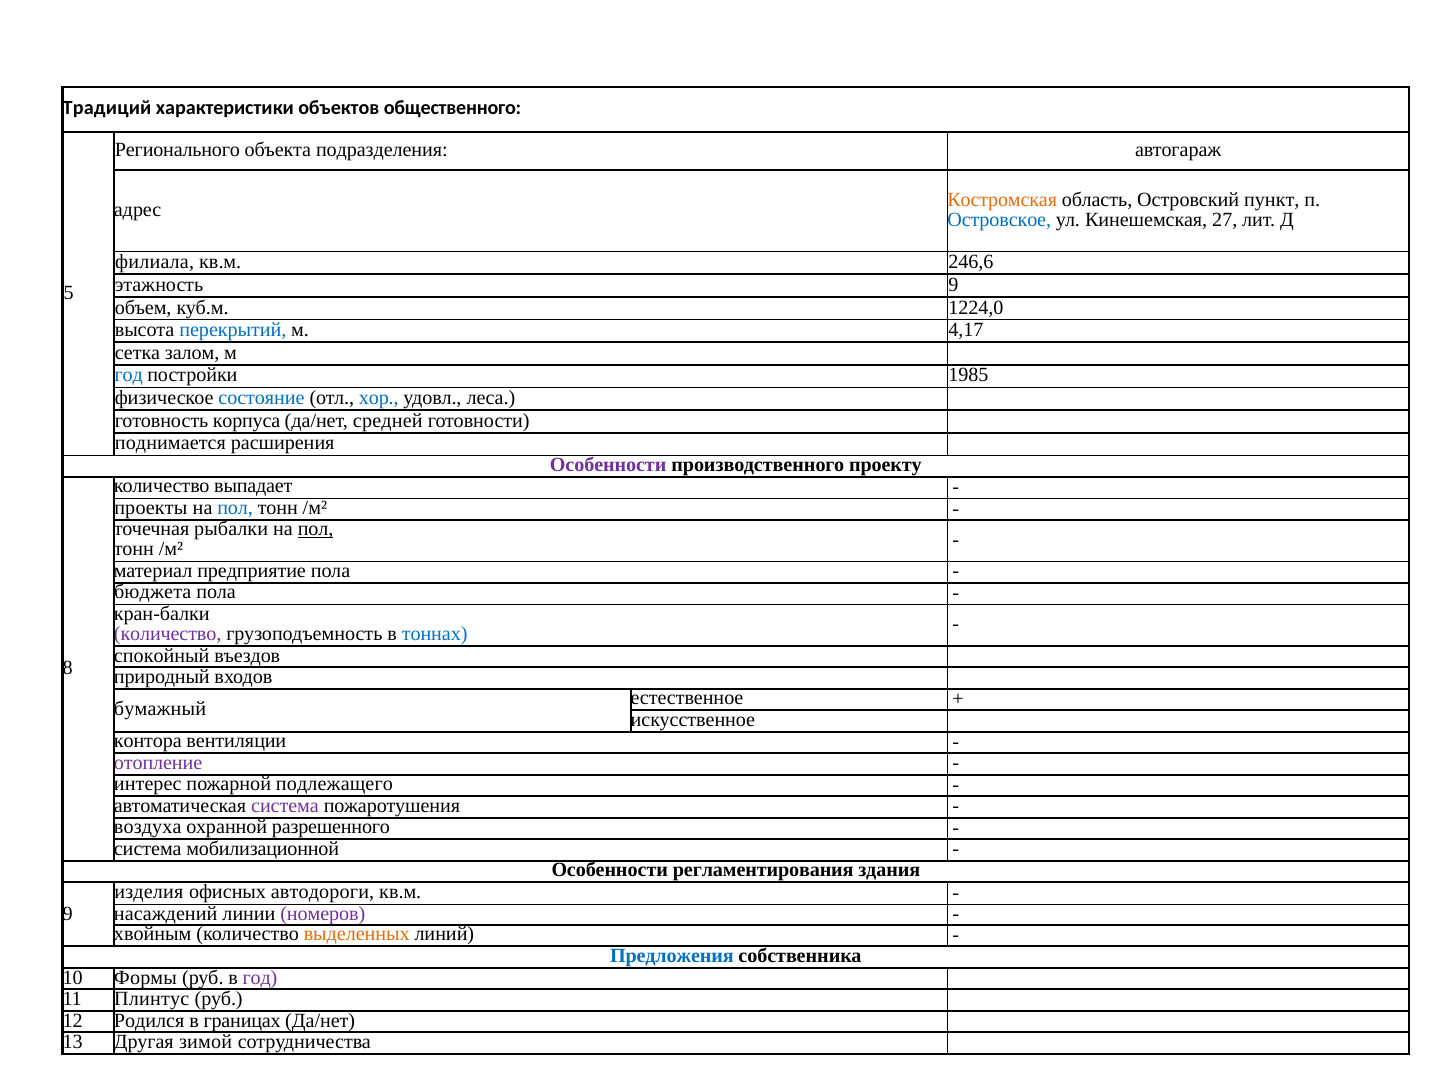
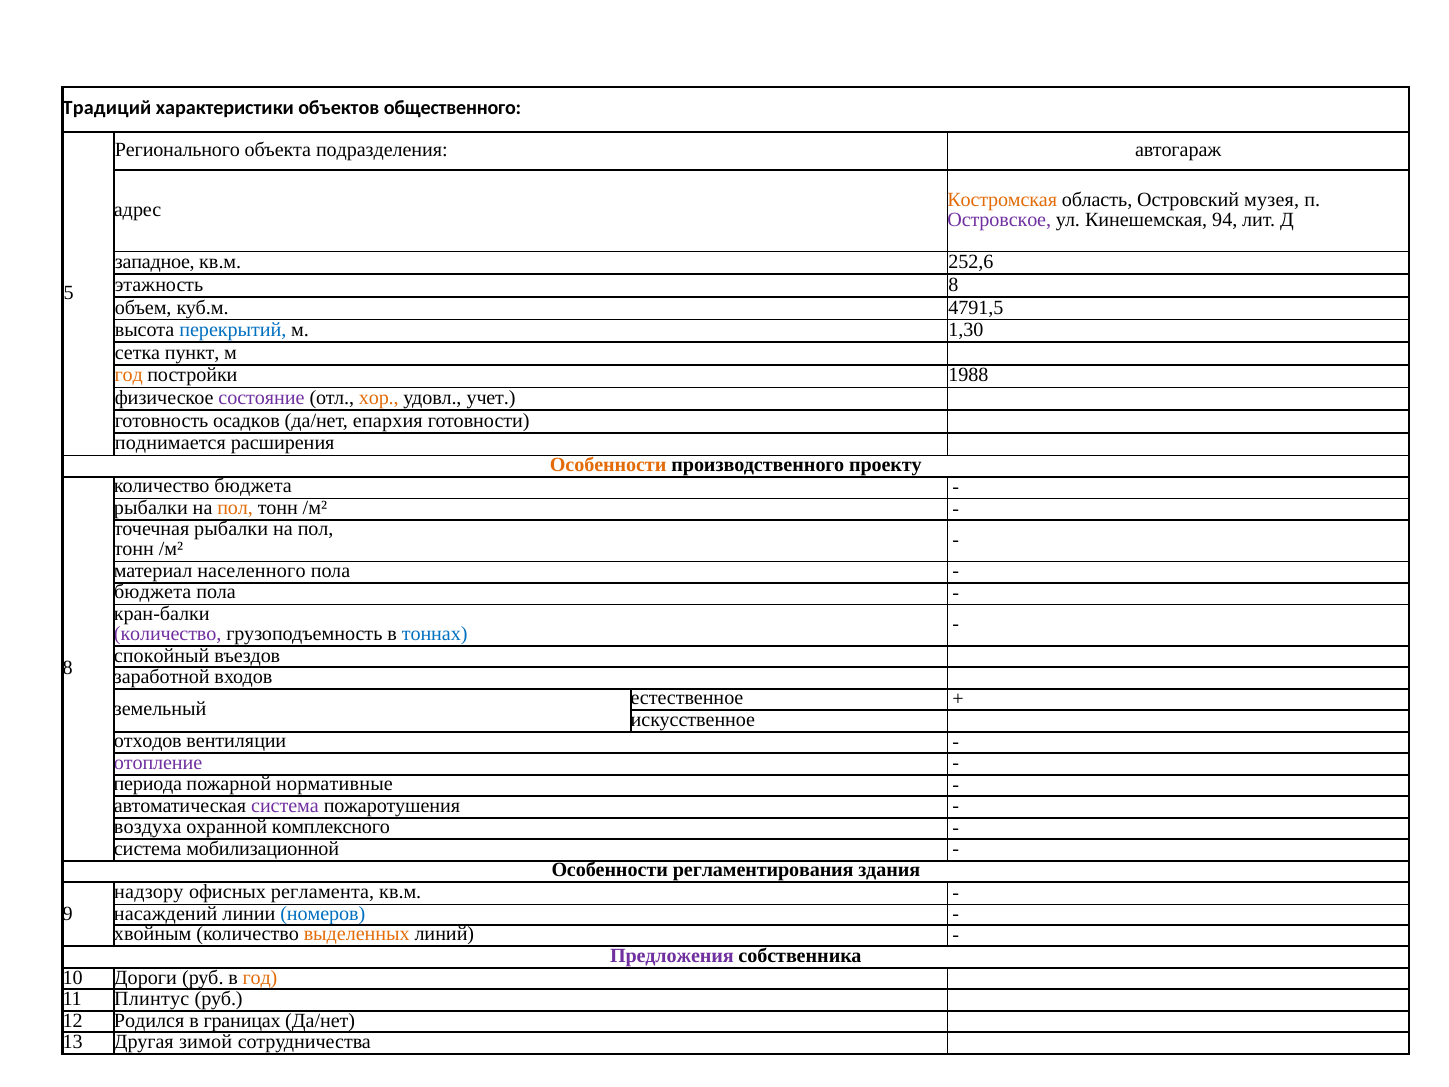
пункт: пункт -> музея
Островское colour: blue -> purple
27: 27 -> 94
филиала: филиала -> западное
246,6: 246,6 -> 252,6
этажность 9: 9 -> 8
1224,0: 1224,0 -> 4791,5
4,17: 4,17 -> 1,30
залом: залом -> пункт
год at (129, 375) colour: blue -> orange
1985: 1985 -> 1988
состояние colour: blue -> purple
хор colour: blue -> orange
леса: леса -> учет
корпуса: корпуса -> осадков
средней: средней -> епархия
Особенности at (608, 465) colour: purple -> orange
количество выпадает: выпадает -> бюджета
проекты at (151, 508): проекты -> рыбалки
пол at (235, 508) colour: blue -> orange
пол at (316, 529) underline: present -> none
предприятие: предприятие -> населенного
природный: природный -> заработной
бумажный: бумажный -> земельный
контора: контора -> отходов
интерес: интерес -> периода
подлежащего: подлежащего -> нормативные
разрешенного: разрешенного -> комплексного
изделия: изделия -> надзору
автодороги: автодороги -> регламента
номеров colour: purple -> blue
Предложения colour: blue -> purple
Формы: Формы -> Дороги
год at (260, 977) colour: purple -> orange
